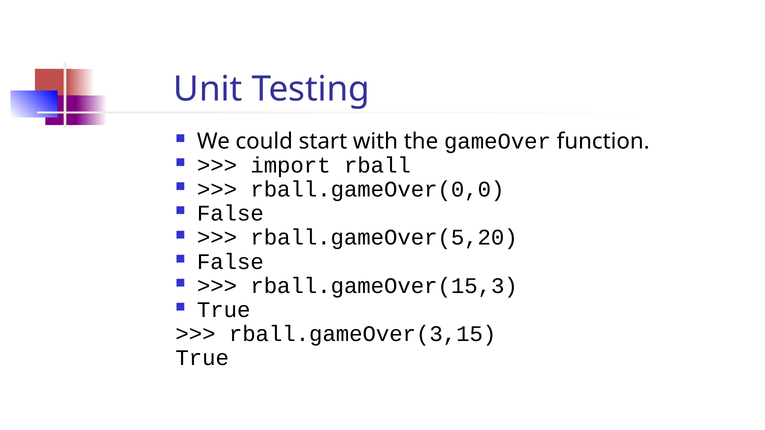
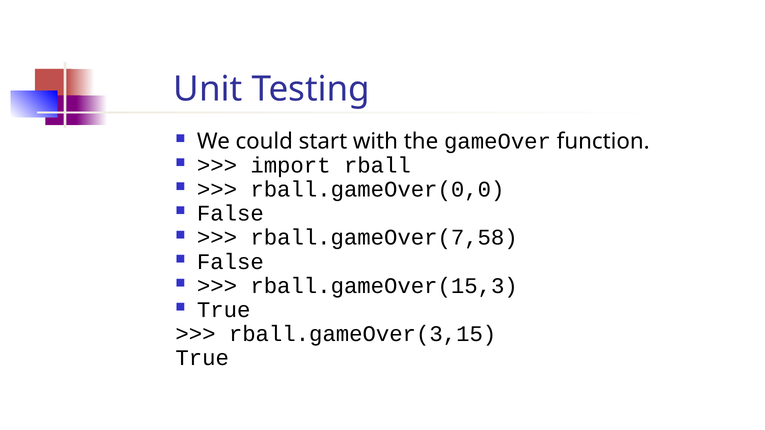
rball.gameOver(5,20: rball.gameOver(5,20 -> rball.gameOver(7,58
